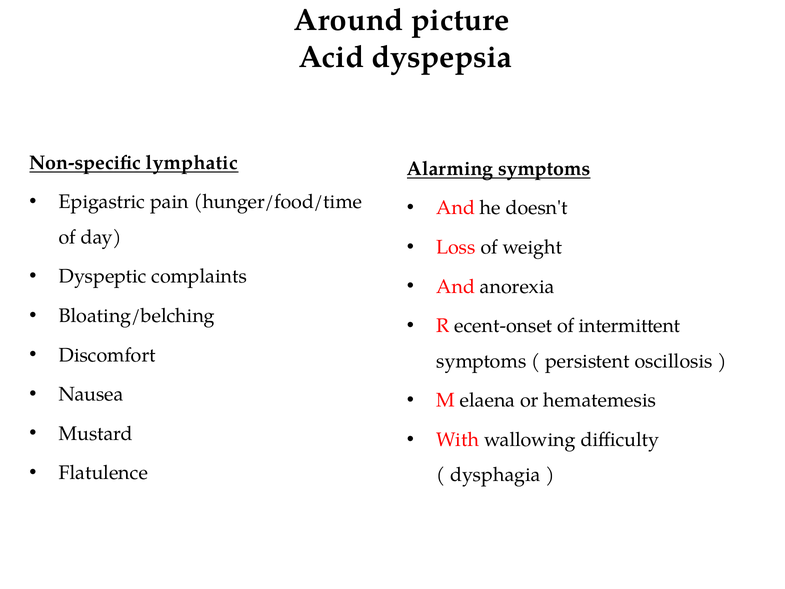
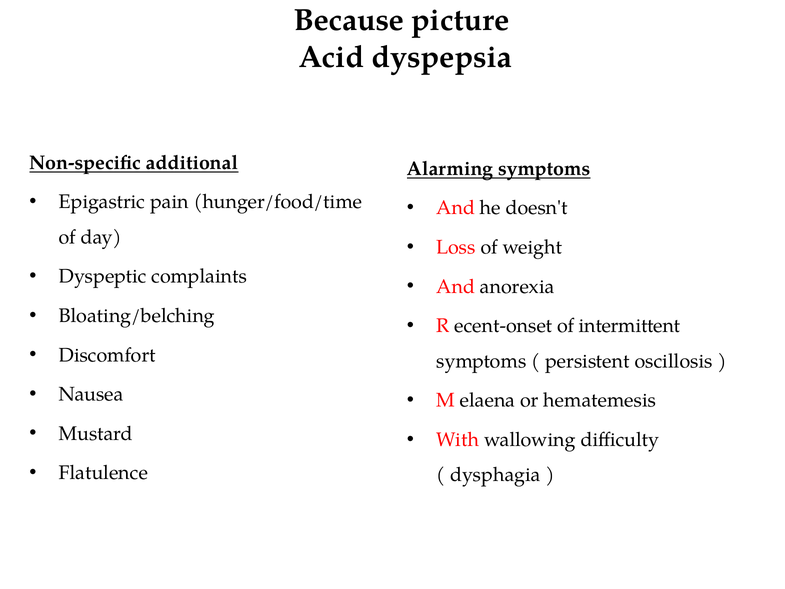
Around: Around -> Because
lymphatic: lymphatic -> additional
